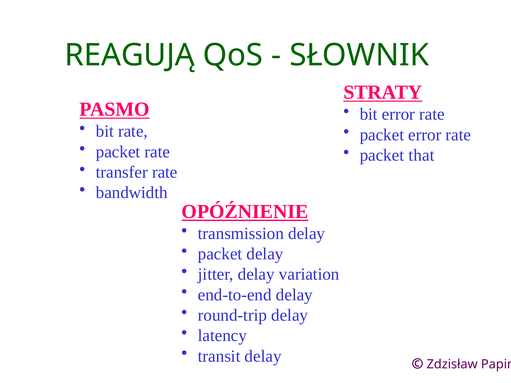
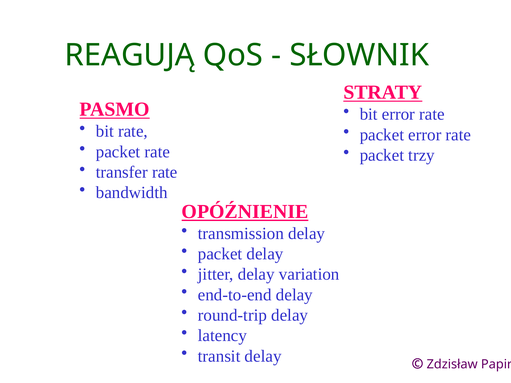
that: that -> trzy
